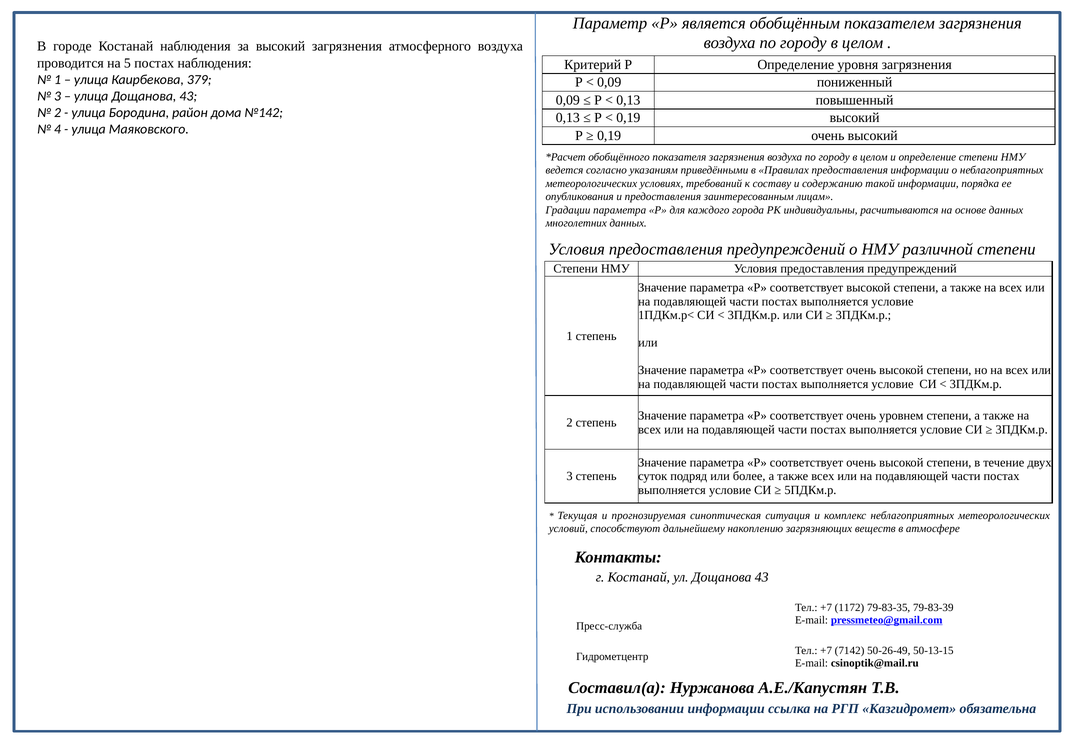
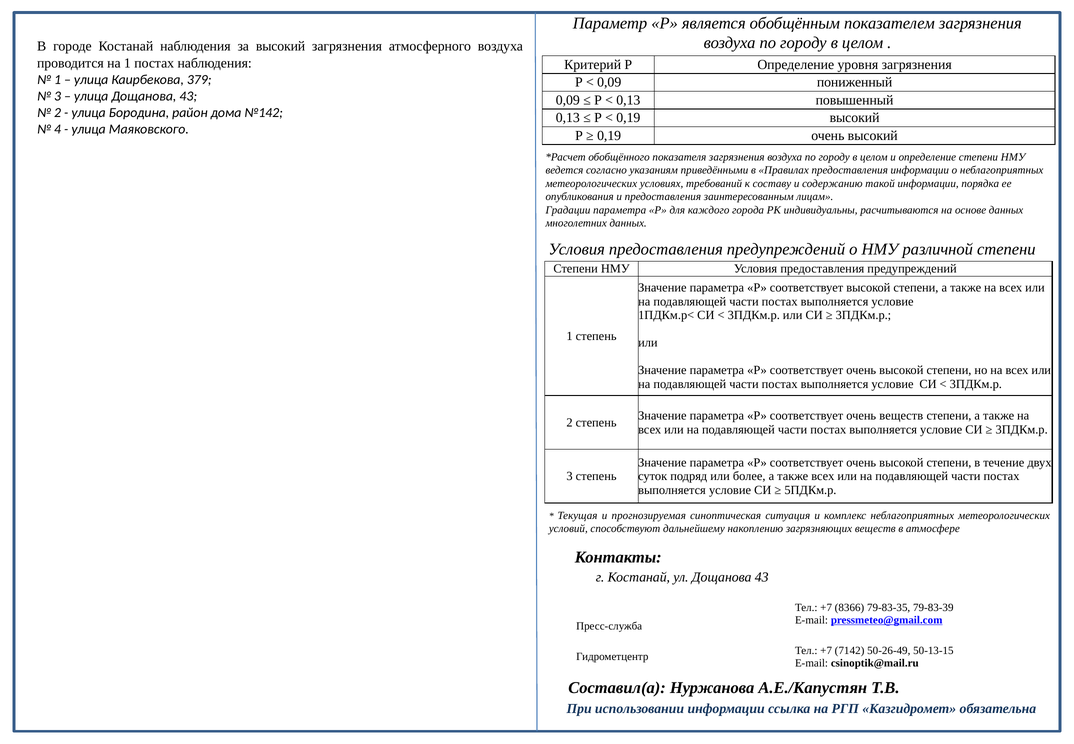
на 5: 5 -> 1
очень уровнем: уровнем -> веществ
1172: 1172 -> 8366
